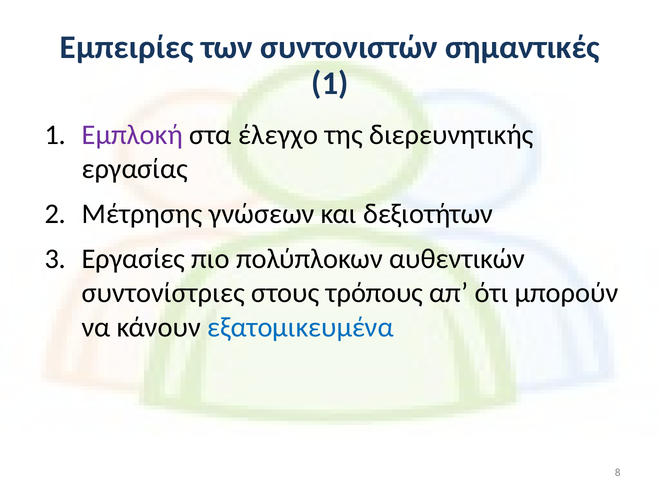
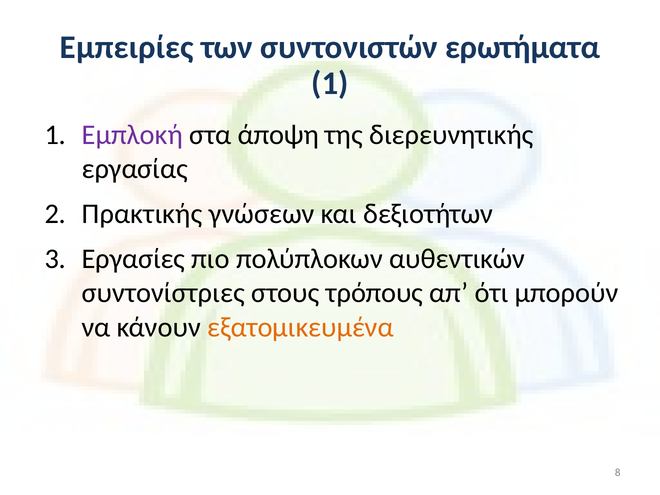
σημαντικές: σημαντικές -> ερωτήματα
έλεγχο: έλεγχο -> άποψη
Μέτρησης: Μέτρησης -> Πρακτικής
εξατομικευμένα colour: blue -> orange
